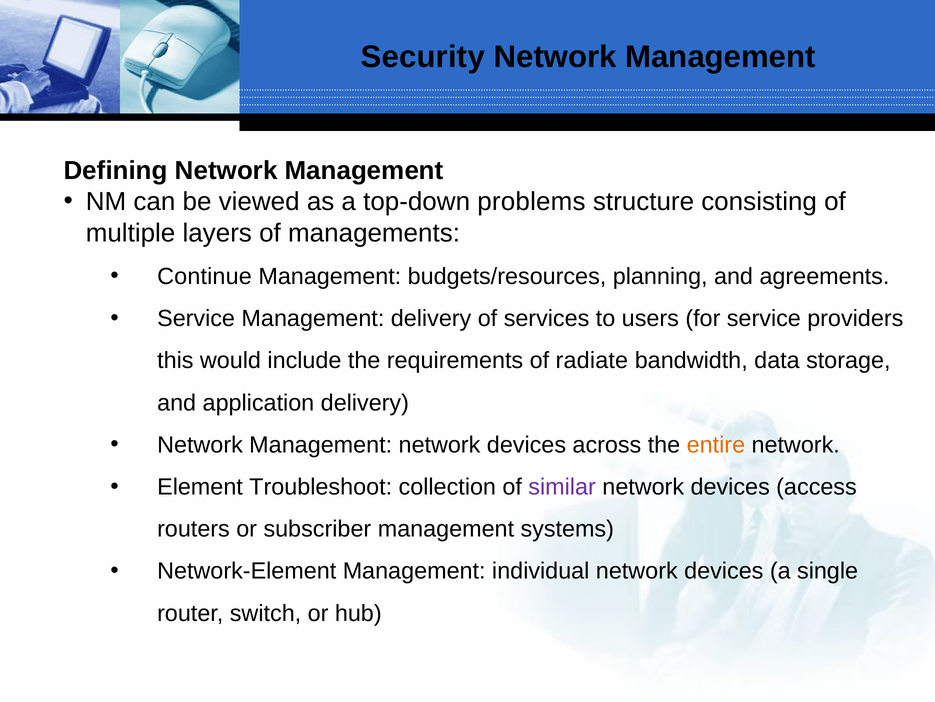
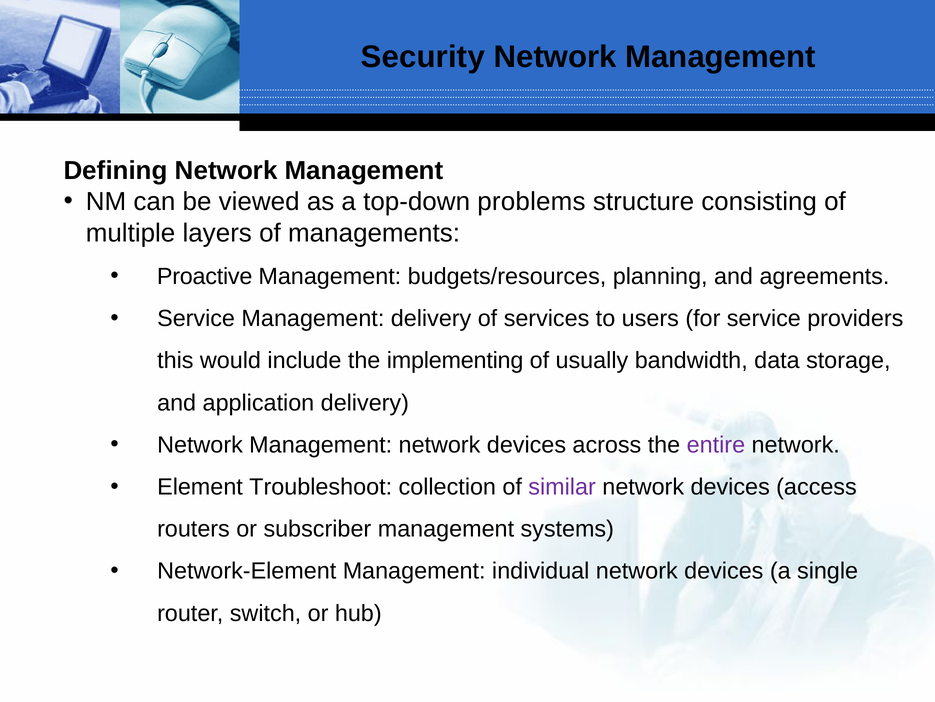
Continue: Continue -> Proactive
requirements: requirements -> implementing
radiate: radiate -> usually
entire colour: orange -> purple
